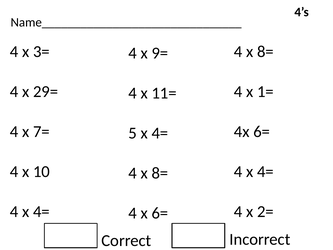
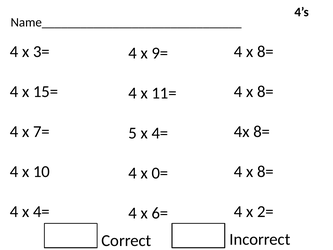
29=: 29= -> 15=
1= at (265, 92): 1= -> 8=
4x 6=: 6= -> 8=
4= at (265, 172): 4= -> 8=
8= at (160, 173): 8= -> 0=
